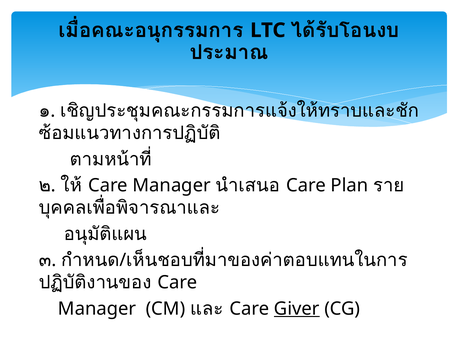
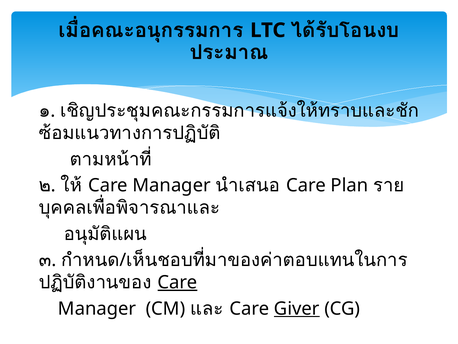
Care at (177, 282) underline: none -> present
